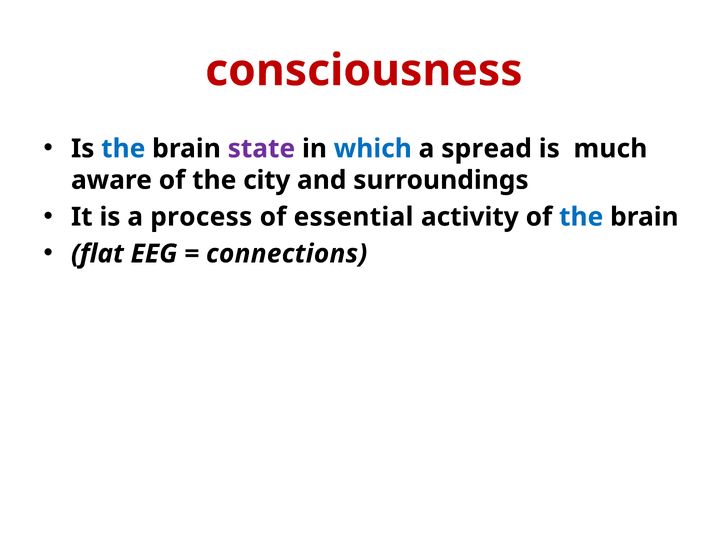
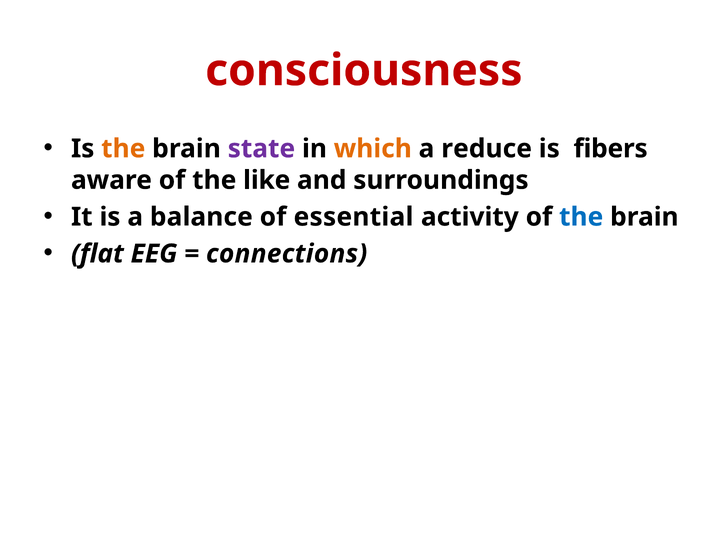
the at (123, 149) colour: blue -> orange
which colour: blue -> orange
spread: spread -> reduce
much: much -> fibers
city: city -> like
process: process -> balance
